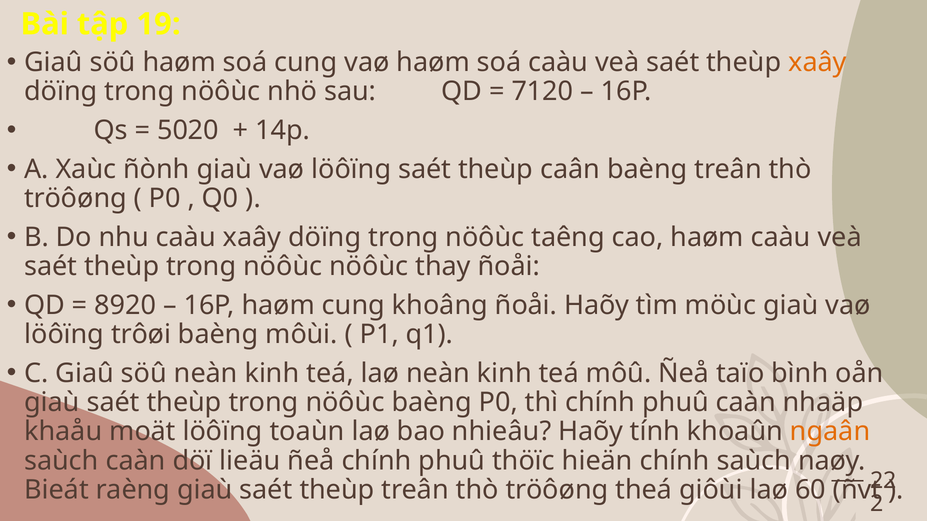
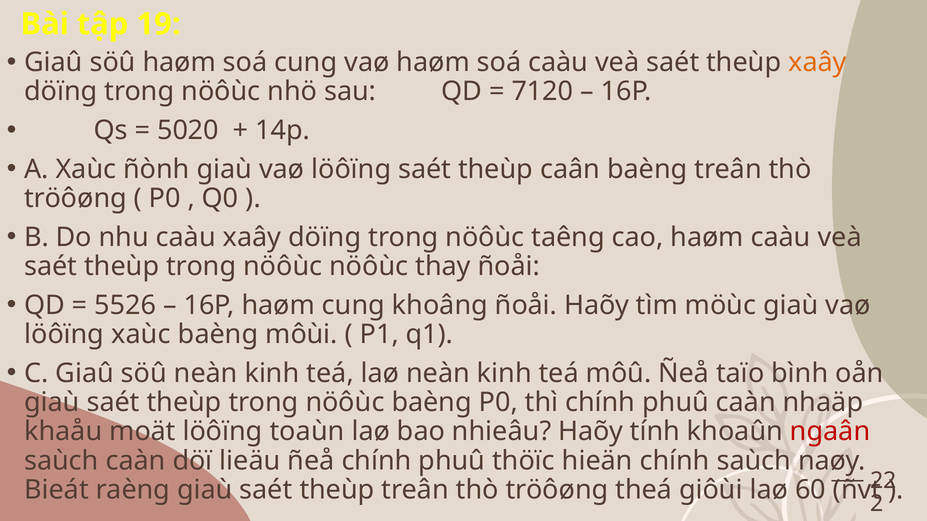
8920: 8920 -> 5526
löôïng trôøi: trôøi -> xaùc
ngaân colour: orange -> red
